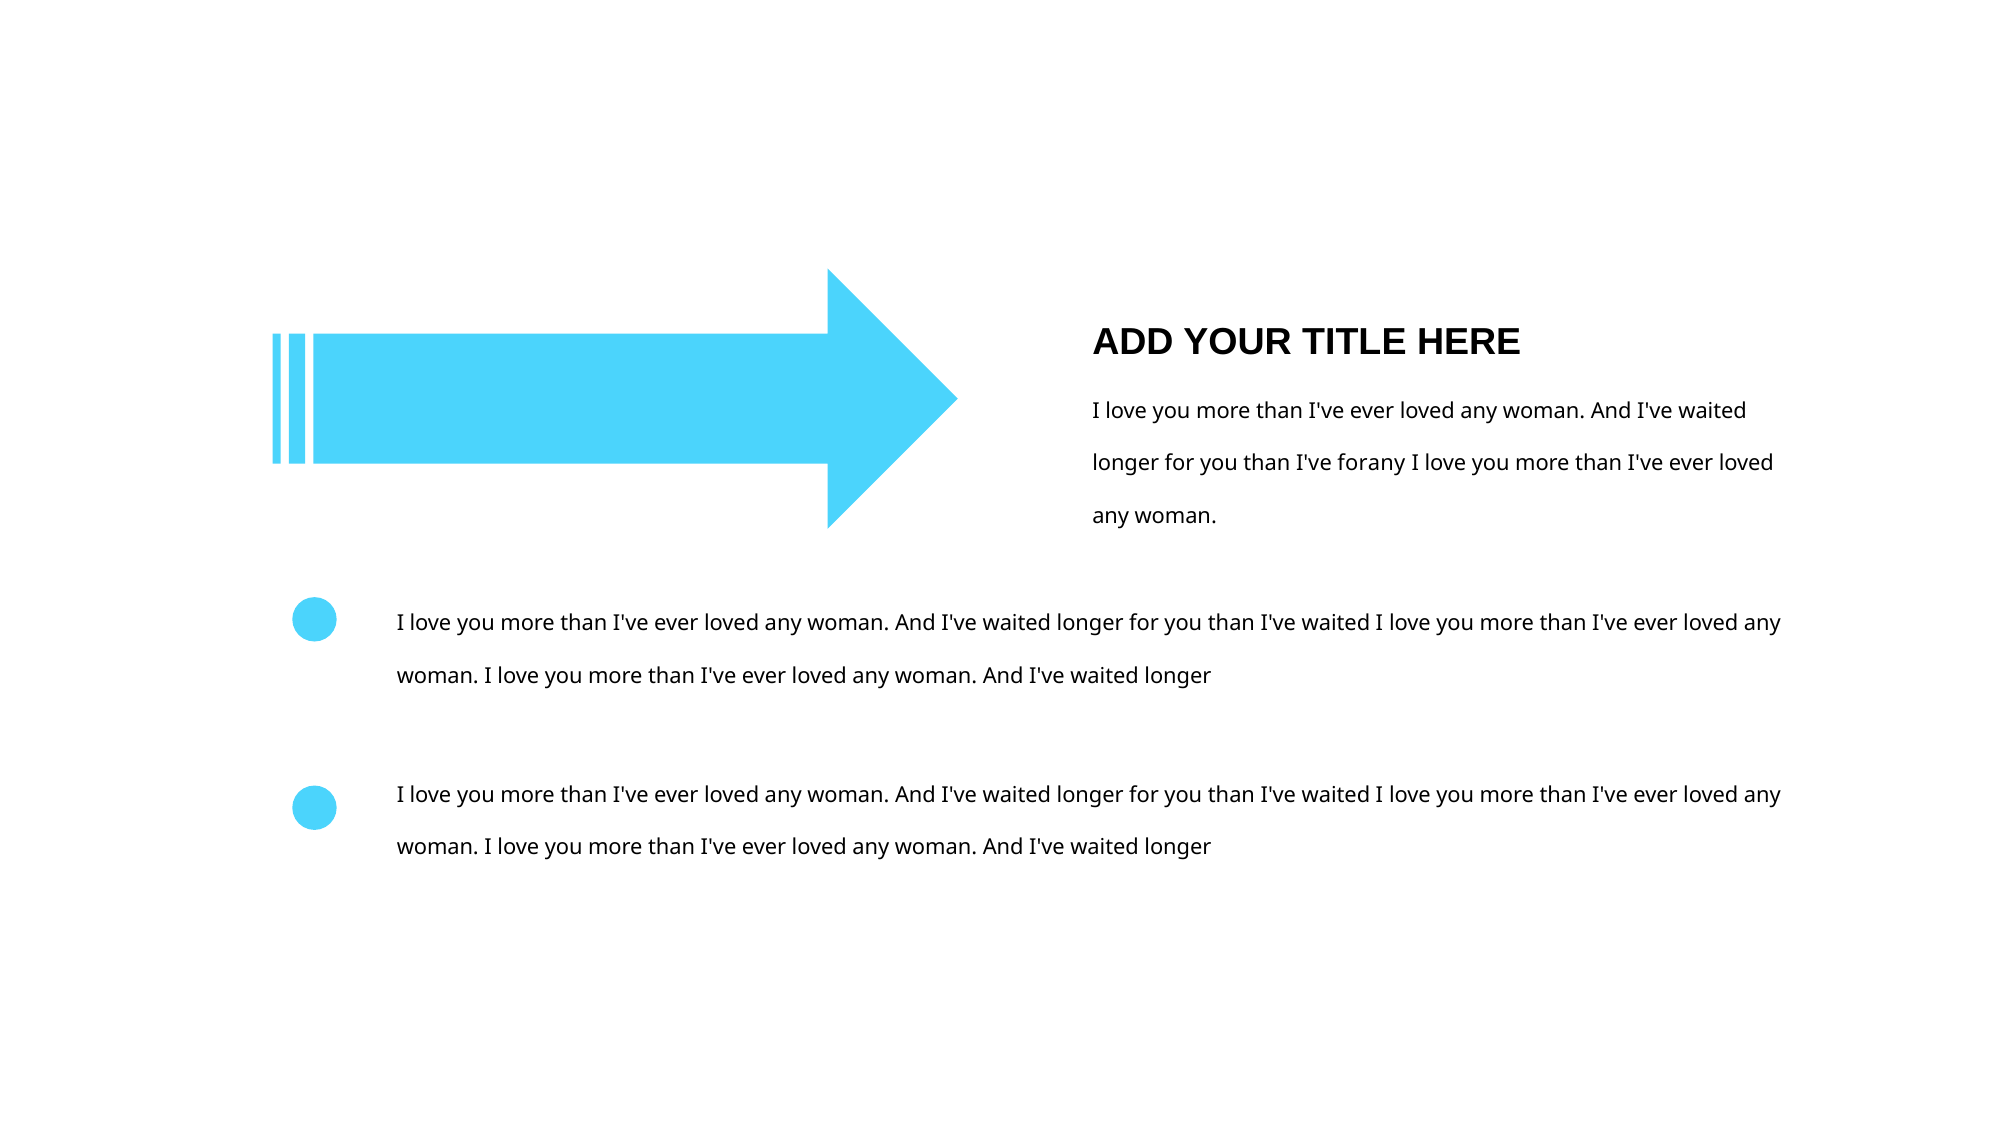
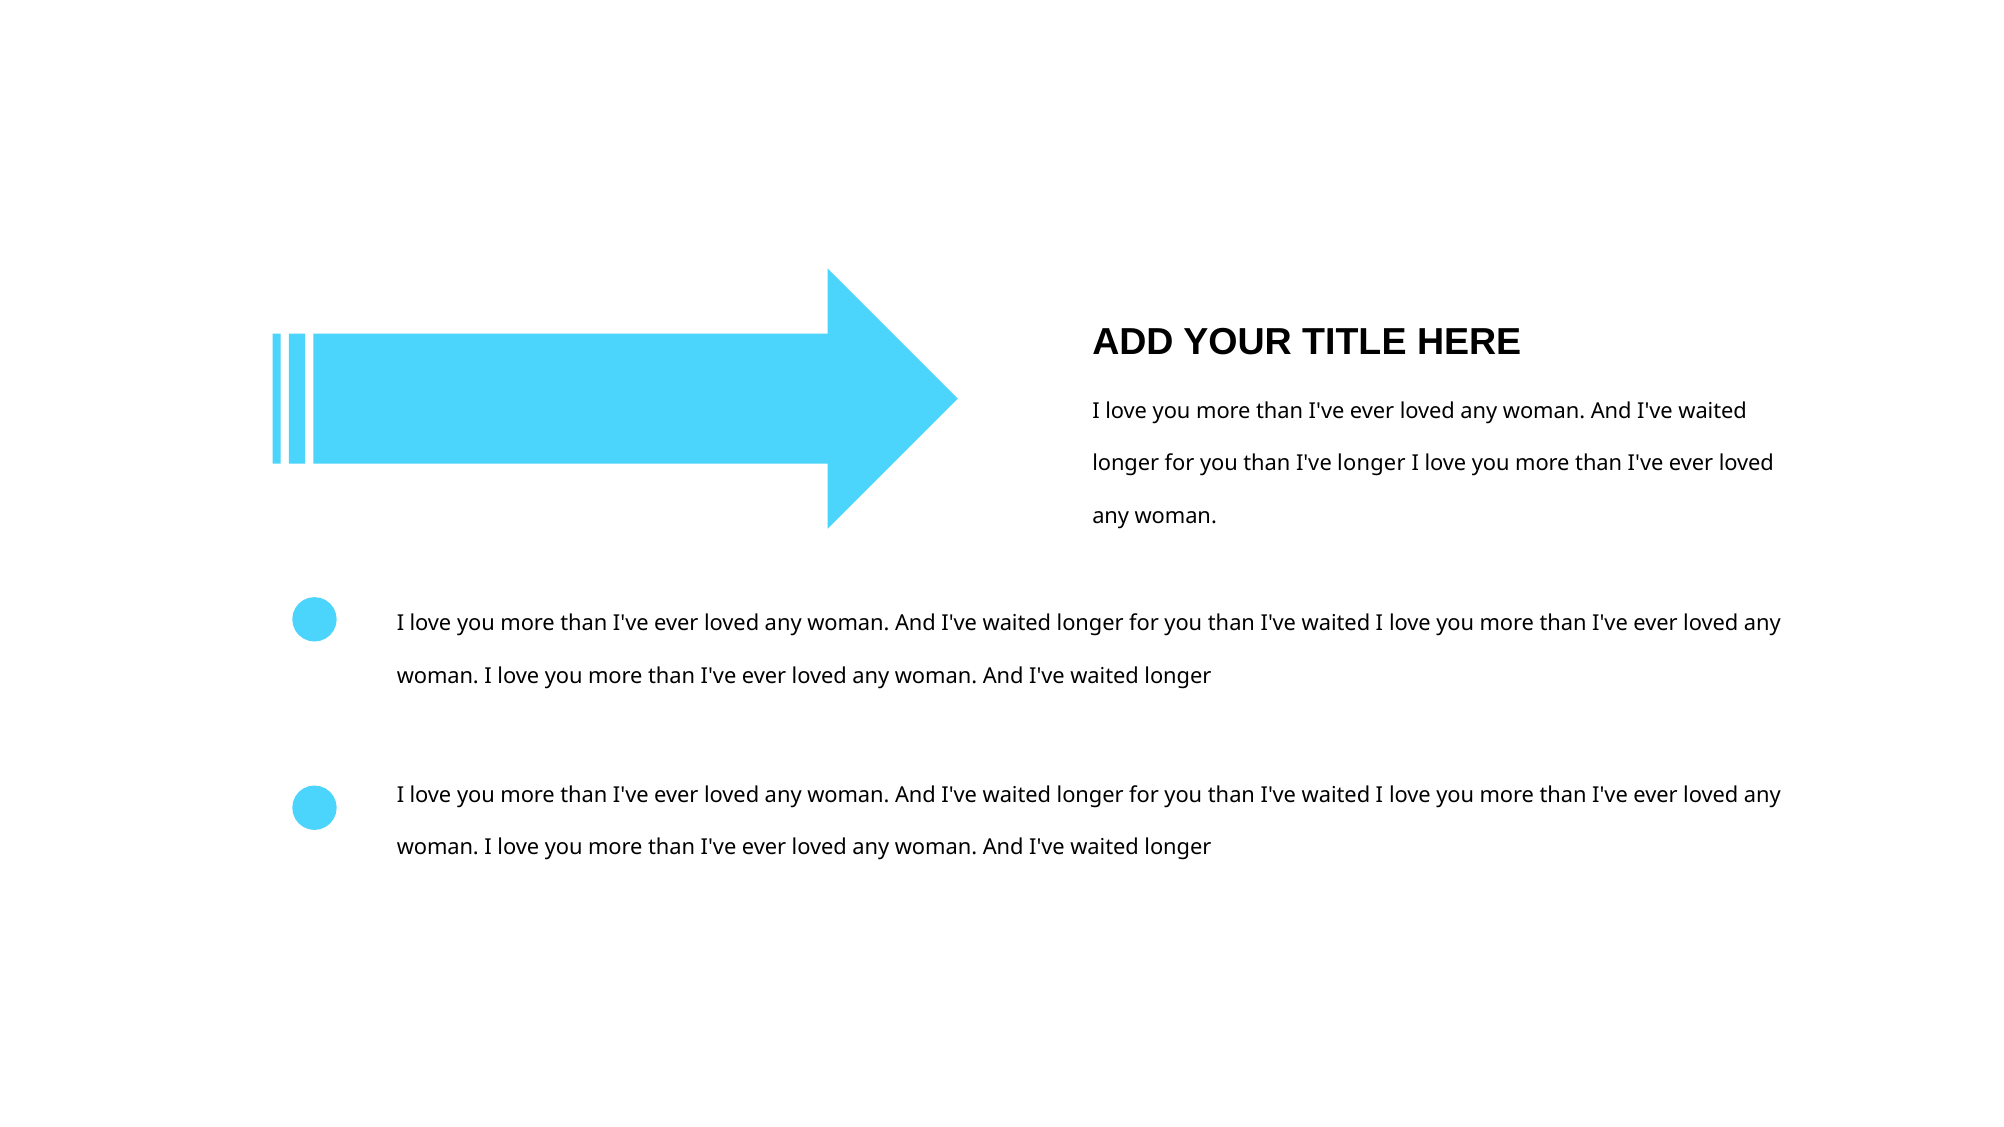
I've forany: forany -> longer
